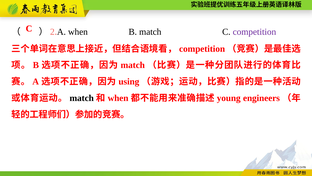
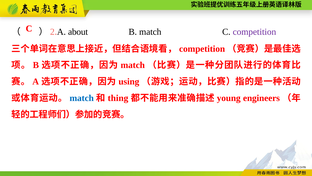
when at (78, 32): when -> about
match at (82, 98) colour: black -> blue
when at (118, 98): when -> thing
